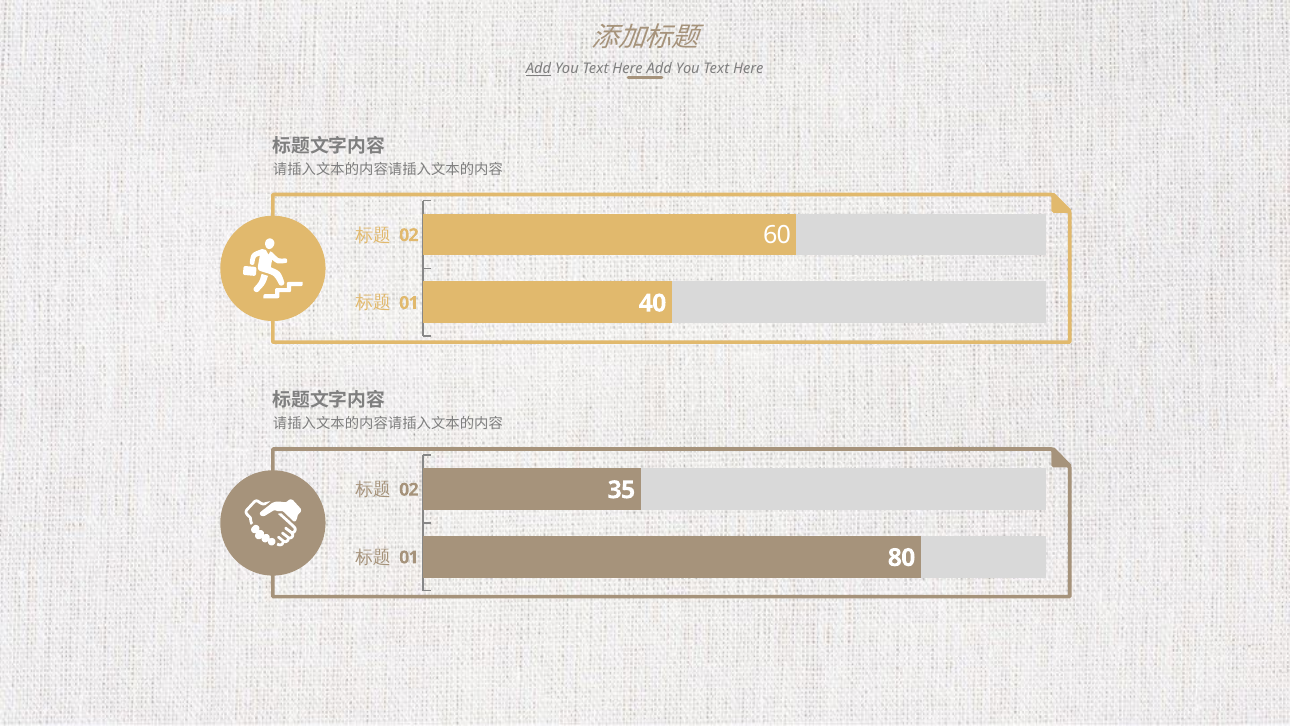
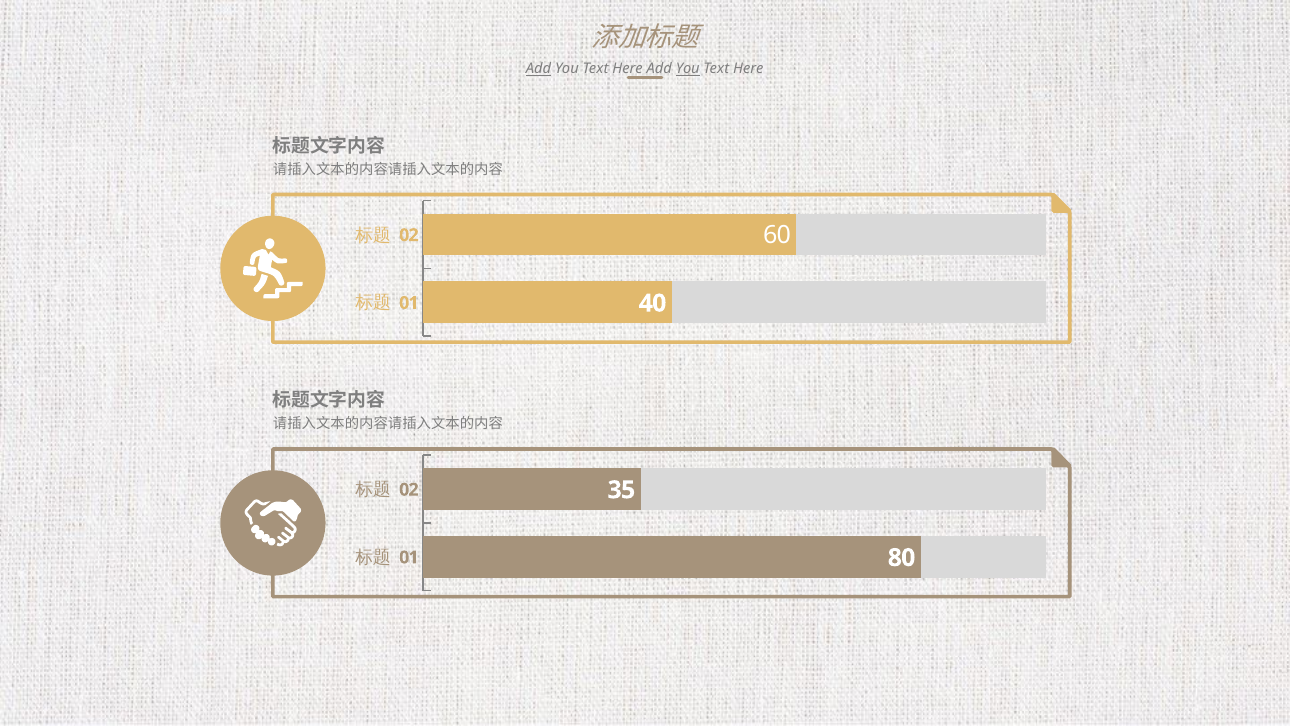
You at (688, 69) underline: none -> present
